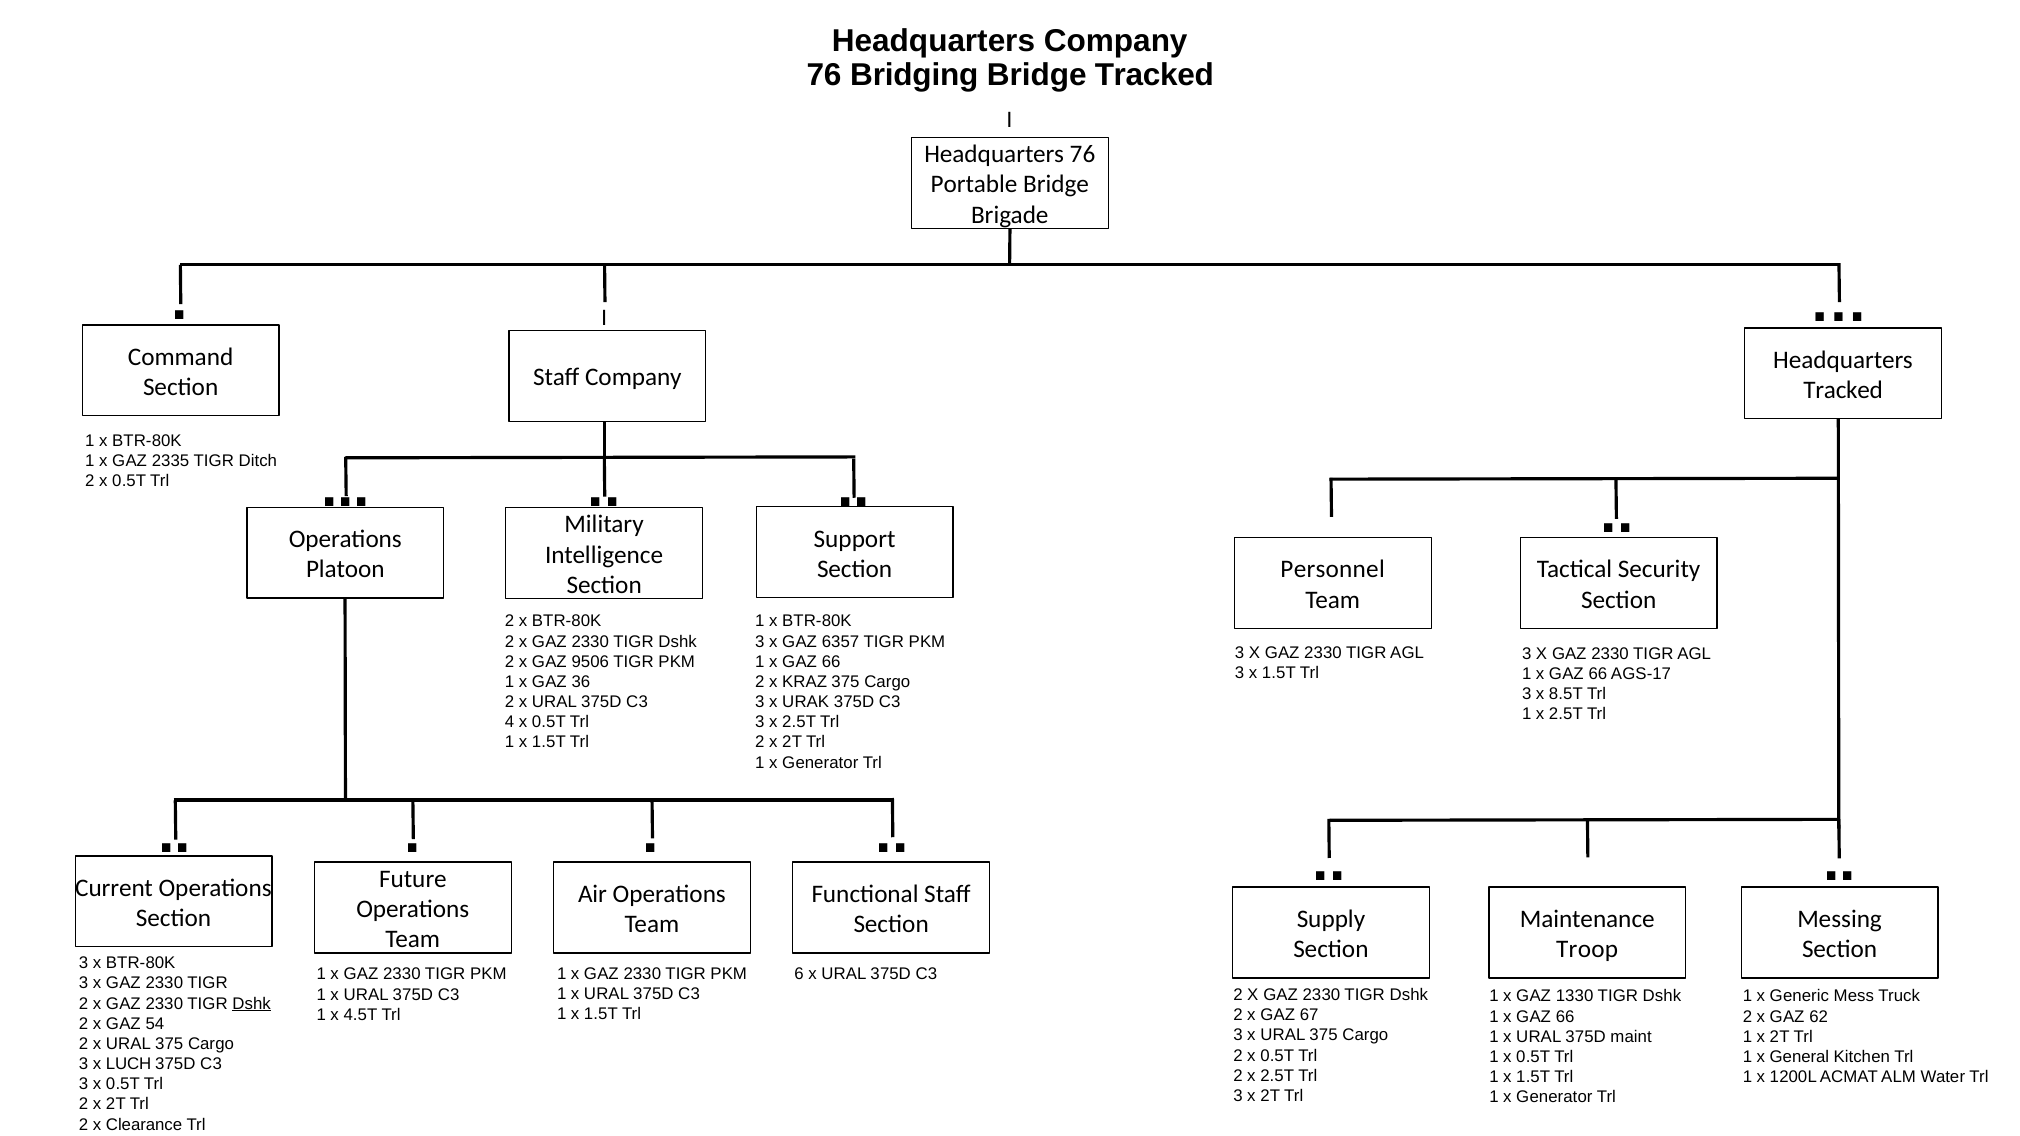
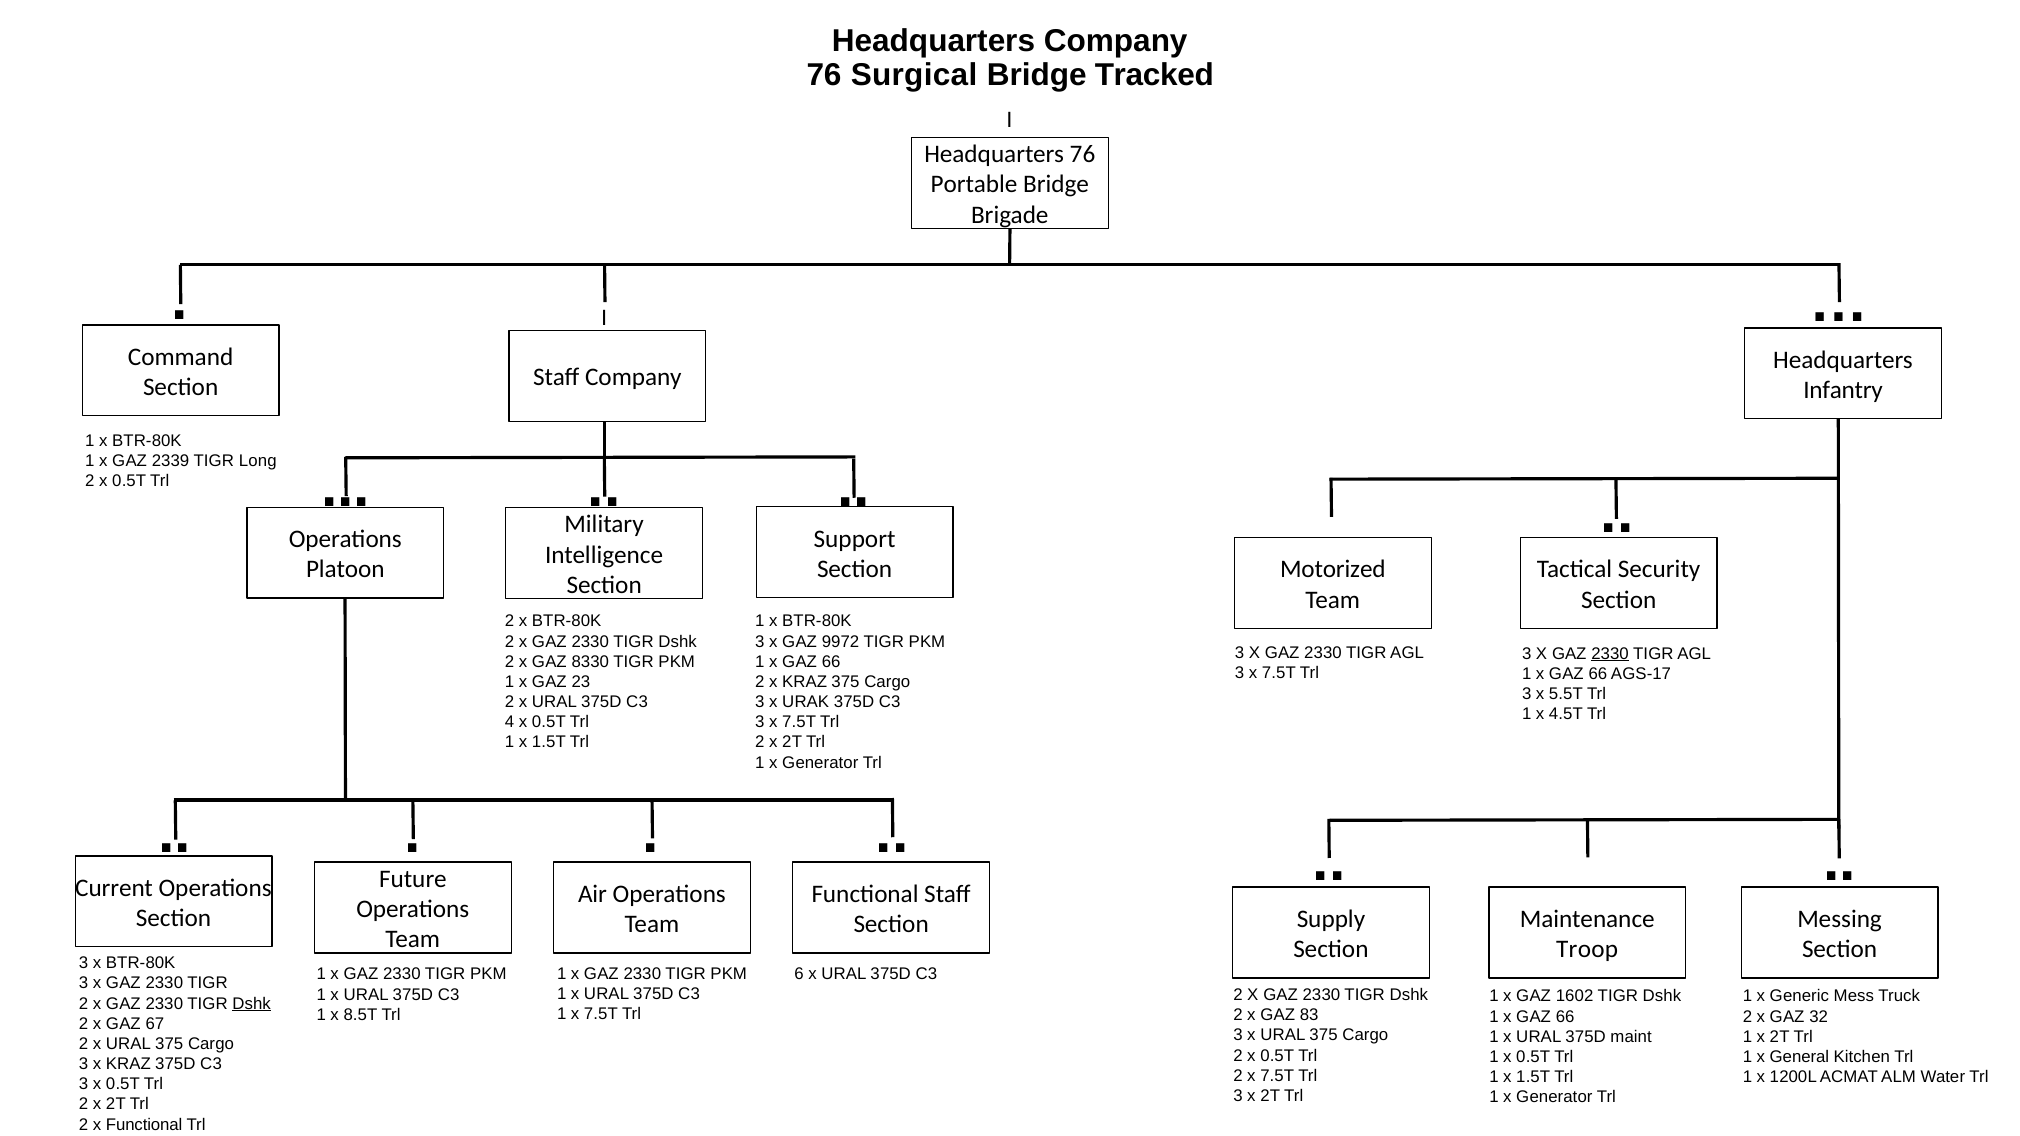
Bridging: Bridging -> Surgical
Tracked at (1843, 390): Tracked -> Infantry
2335: 2335 -> 2339
Ditch: Ditch -> Long
Personnel: Personnel -> Motorized
6357: 6357 -> 9972
2330 at (1610, 654) underline: none -> present
9506: 9506 -> 8330
1.5T at (1279, 673): 1.5T -> 7.5T
36: 36 -> 23
8.5T: 8.5T -> 5.5T
1 x 2.5T: 2.5T -> 4.5T
2.5T at (799, 722): 2.5T -> 7.5T
1330: 1330 -> 1602
1.5T at (601, 1014): 1.5T -> 7.5T
4.5T: 4.5T -> 8.5T
67: 67 -> 83
62: 62 -> 32
54: 54 -> 67
3 x LUCH: LUCH -> KRAZ
2 x 2.5T: 2.5T -> 7.5T
x Clearance: Clearance -> Functional
